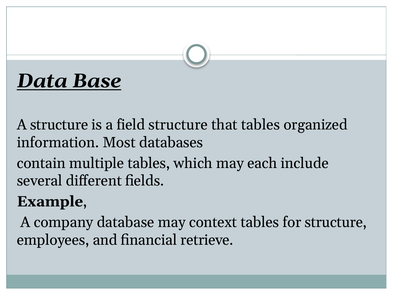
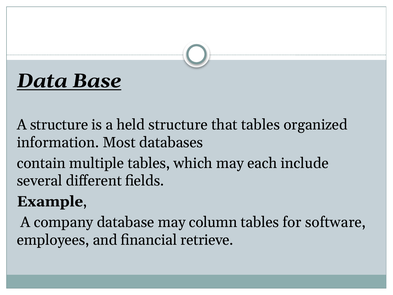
field: field -> held
context: context -> column
for structure: structure -> software
